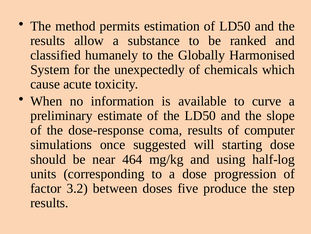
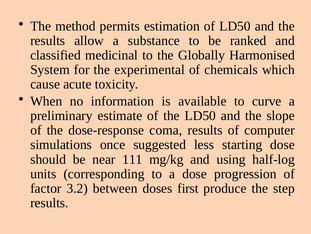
humanely: humanely -> medicinal
unexpectedly: unexpectedly -> experimental
will: will -> less
464: 464 -> 111
five: five -> first
